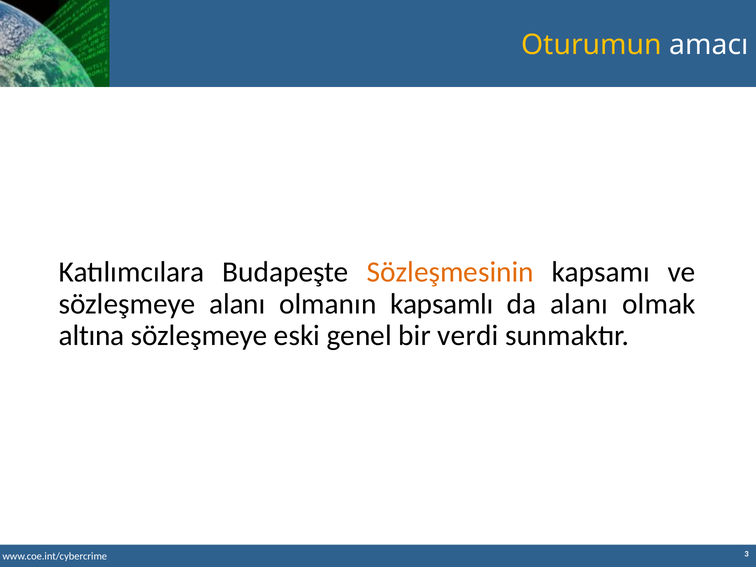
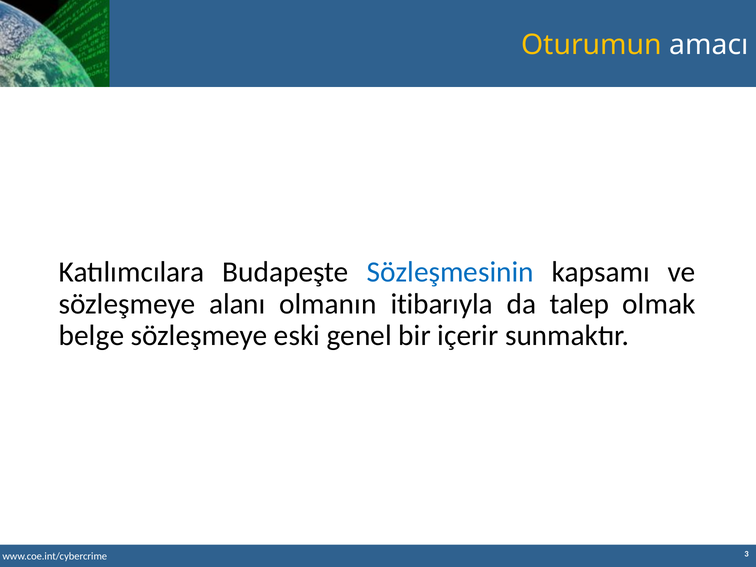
Sözleşmesinin colour: orange -> blue
kapsamlı: kapsamlı -> itibarıyla
da alanı: alanı -> talep
altına: altına -> belge
verdi: verdi -> içerir
